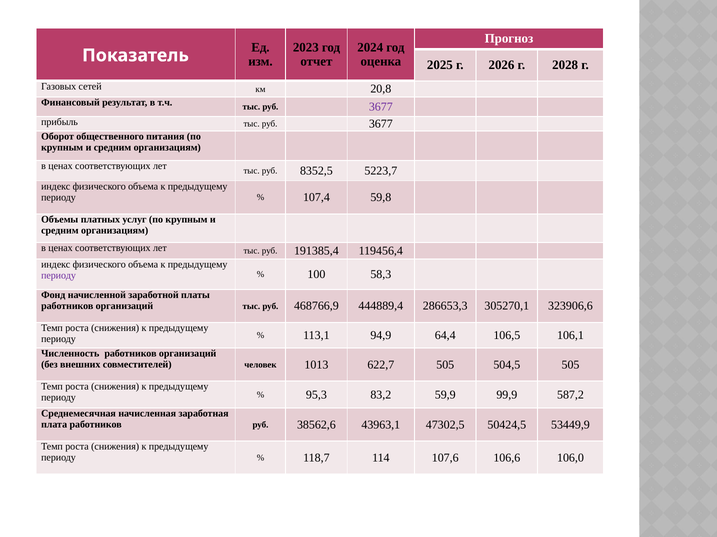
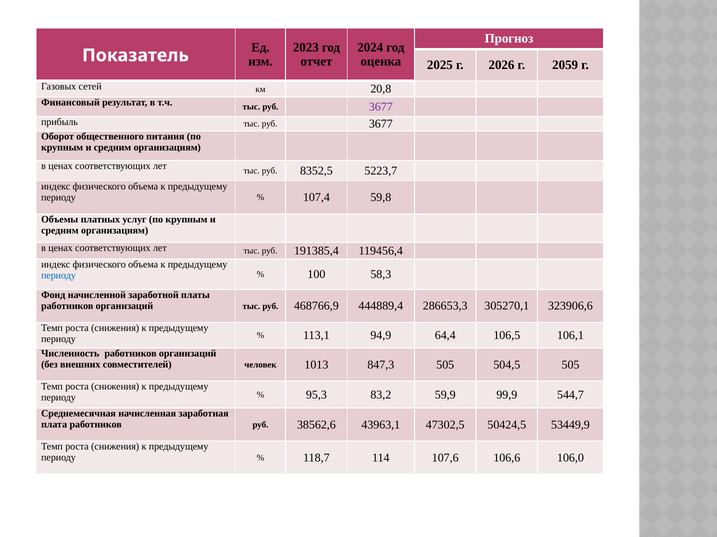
2028: 2028 -> 2059
периоду at (59, 276) colour: purple -> blue
622,7: 622,7 -> 847,3
587,2: 587,2 -> 544,7
